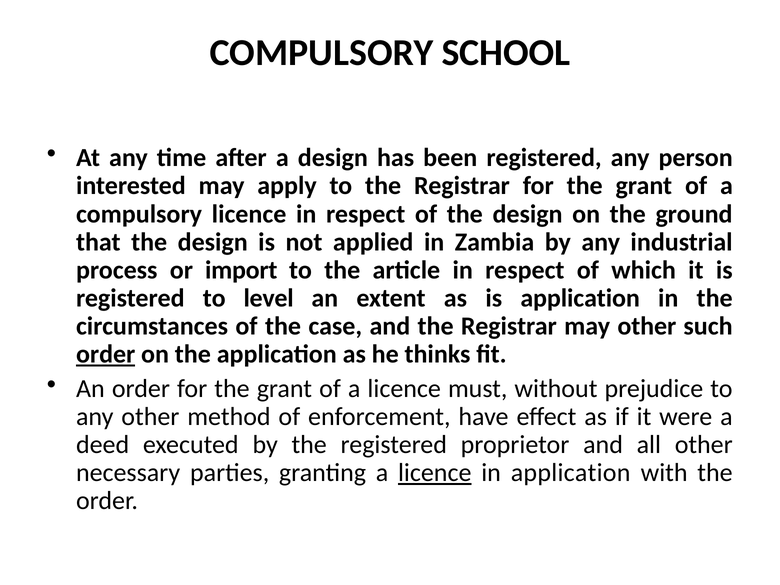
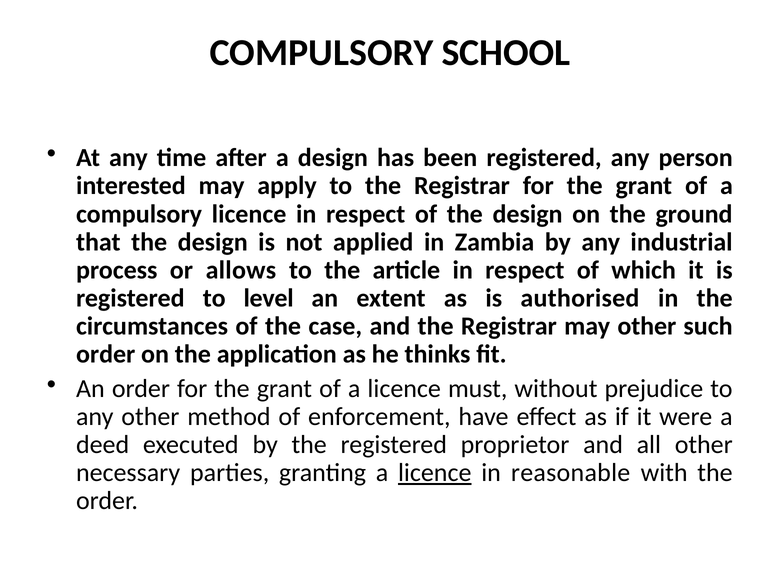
import: import -> allows
is application: application -> authorised
order at (106, 354) underline: present -> none
in application: application -> reasonable
